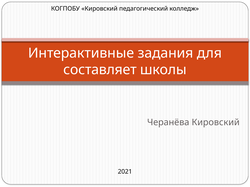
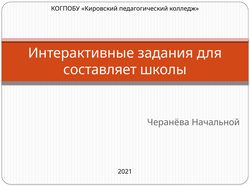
Черанёва Кировский: Кировский -> Начальной
